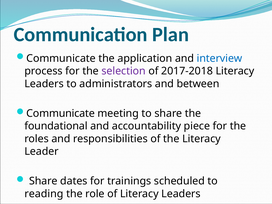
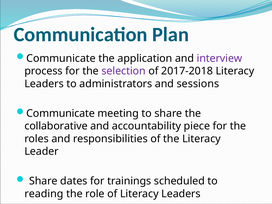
interview colour: blue -> purple
between: between -> sessions
foundational: foundational -> collaborative
